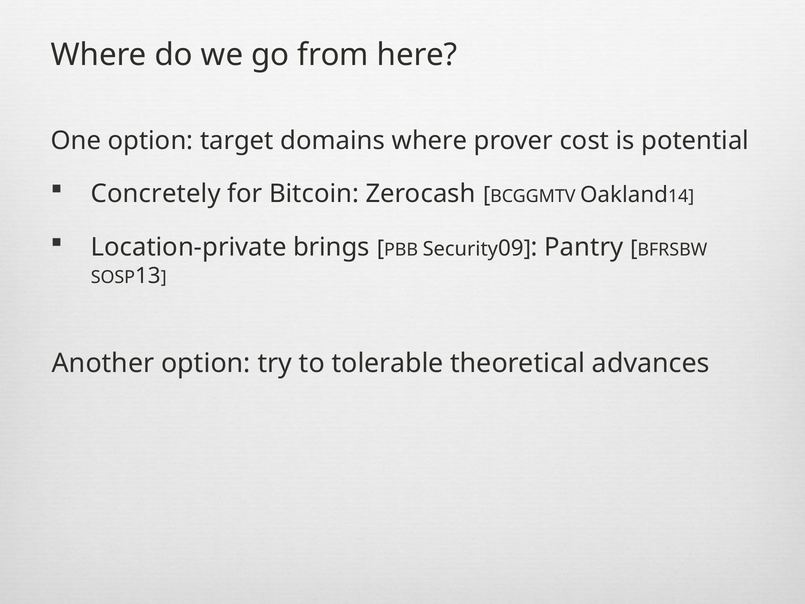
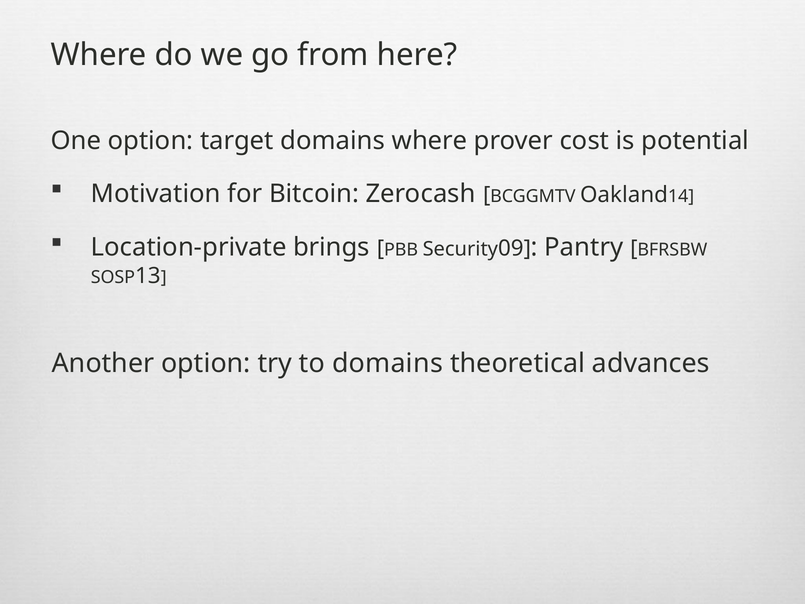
Concretely: Concretely -> Motivation
to tolerable: tolerable -> domains
